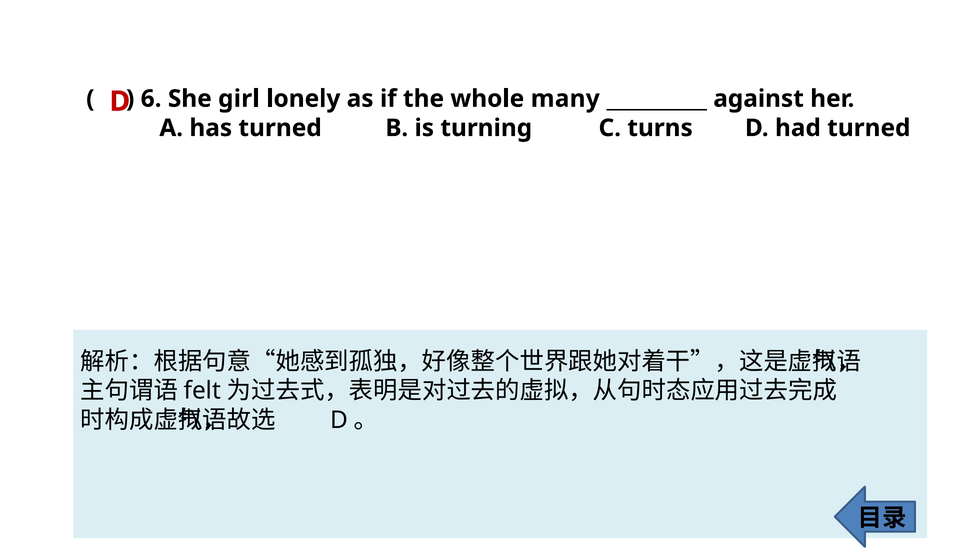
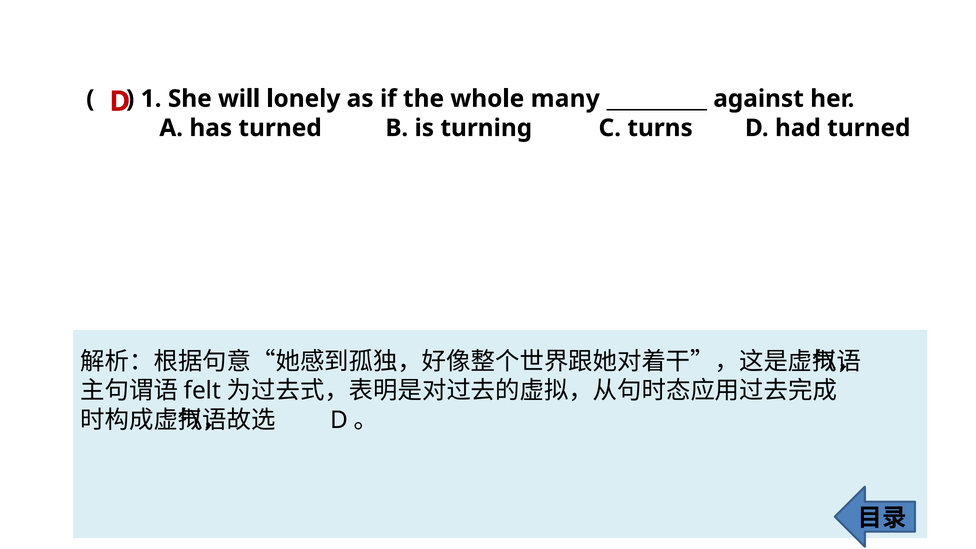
6: 6 -> 1
girl: girl -> will
